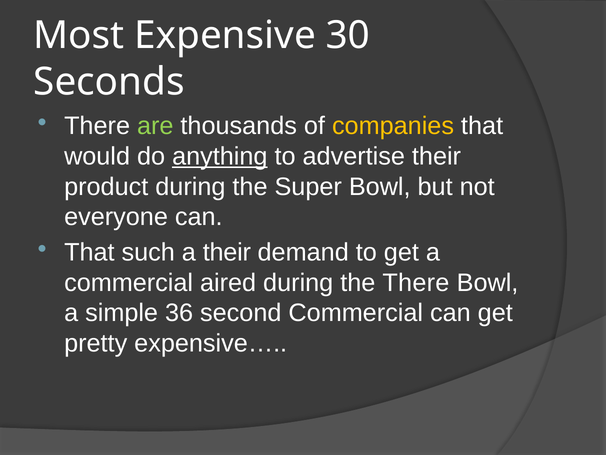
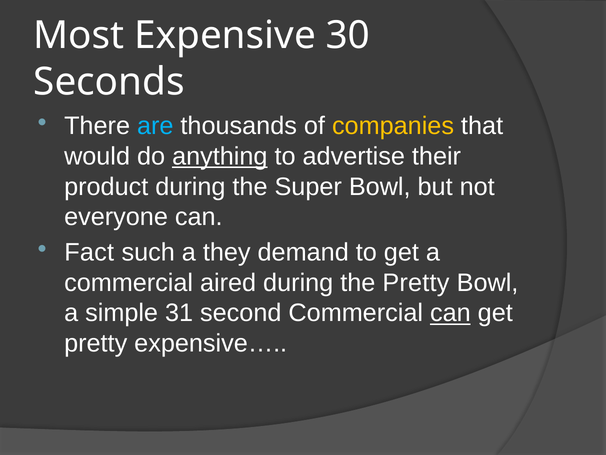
are colour: light green -> light blue
That at (89, 252): That -> Fact
a their: their -> they
the There: There -> Pretty
36: 36 -> 31
can at (450, 313) underline: none -> present
